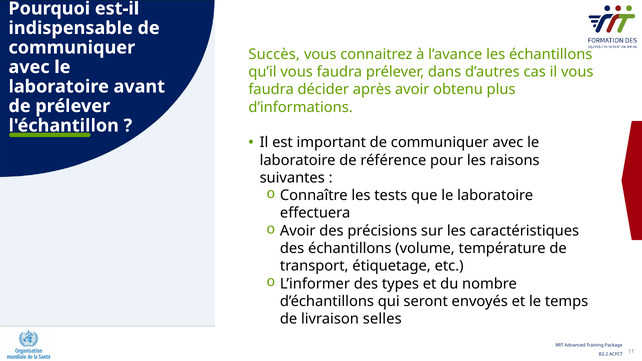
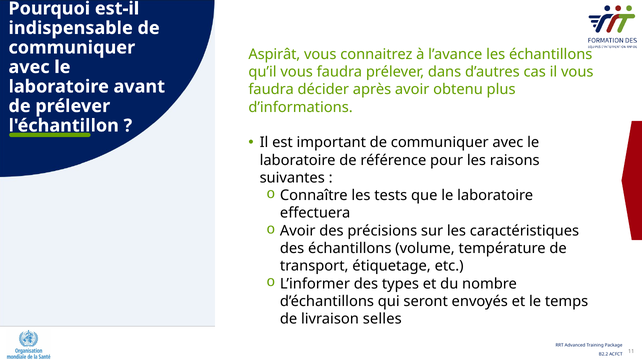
Succès: Succès -> Aspirât
